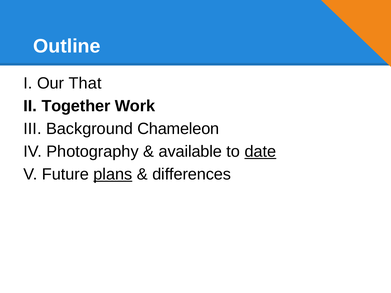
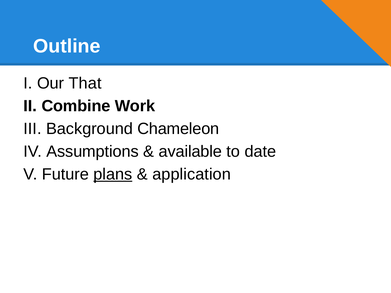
Together: Together -> Combine
Photography: Photography -> Assumptions
date underline: present -> none
differences: differences -> application
